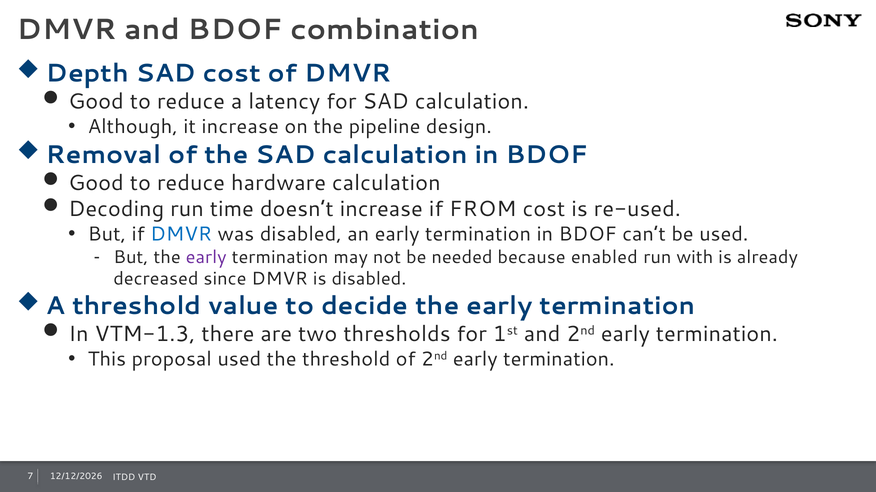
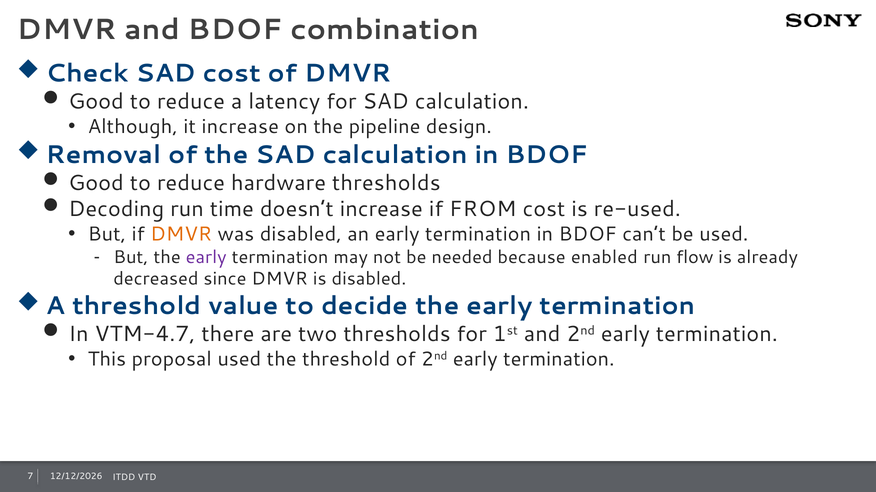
Depth: Depth -> Check
hardware calculation: calculation -> thresholds
DMVR at (181, 234) colour: blue -> orange
with: with -> flow
VTM-1.3: VTM-1.3 -> VTM-4.7
